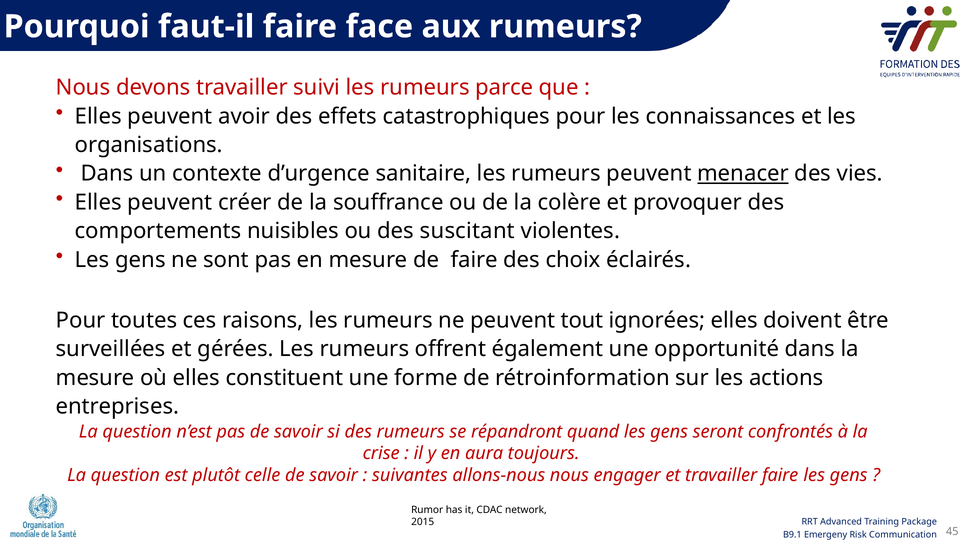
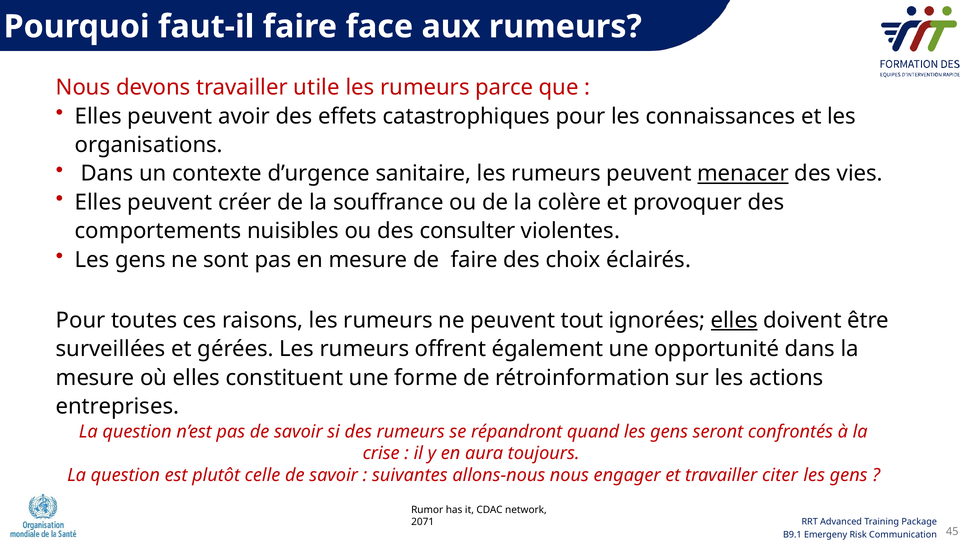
suivi: suivi -> utile
suscitant: suscitant -> consulter
elles at (734, 320) underline: none -> present
travailler faire: faire -> citer
2015: 2015 -> 2071
